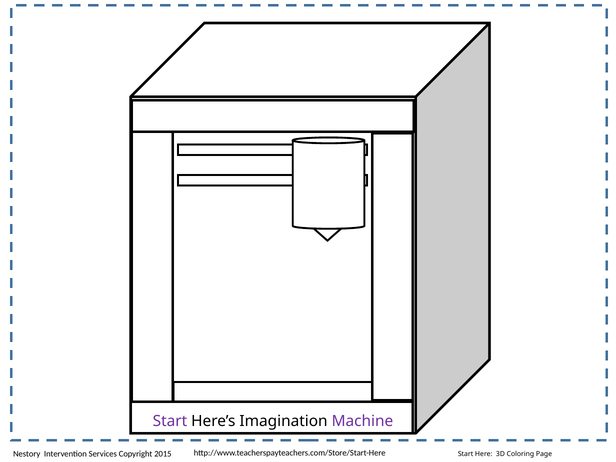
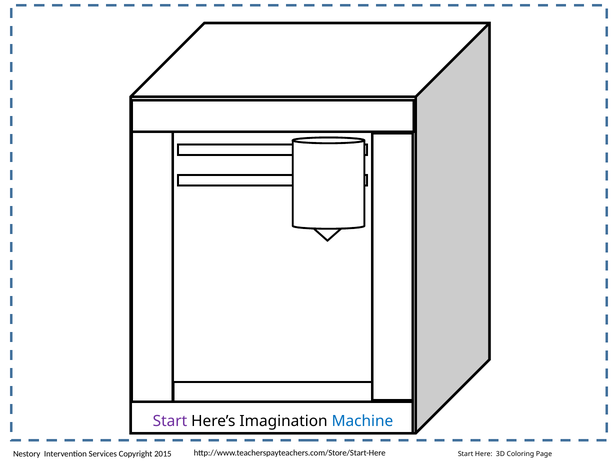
Machine colour: purple -> blue
